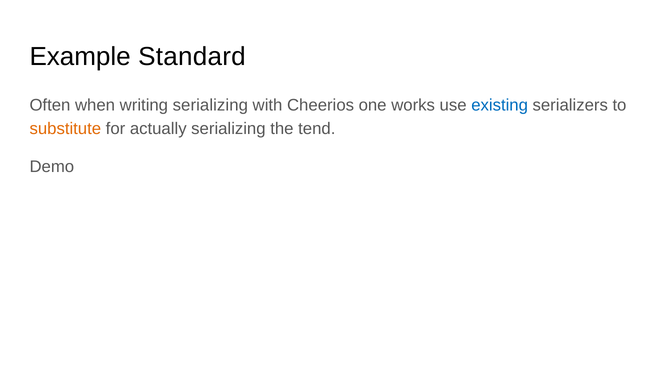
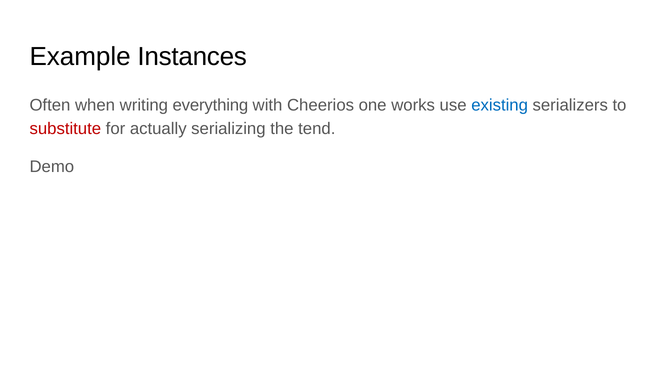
Standard: Standard -> Instances
writing serializing: serializing -> everything
substitute colour: orange -> red
